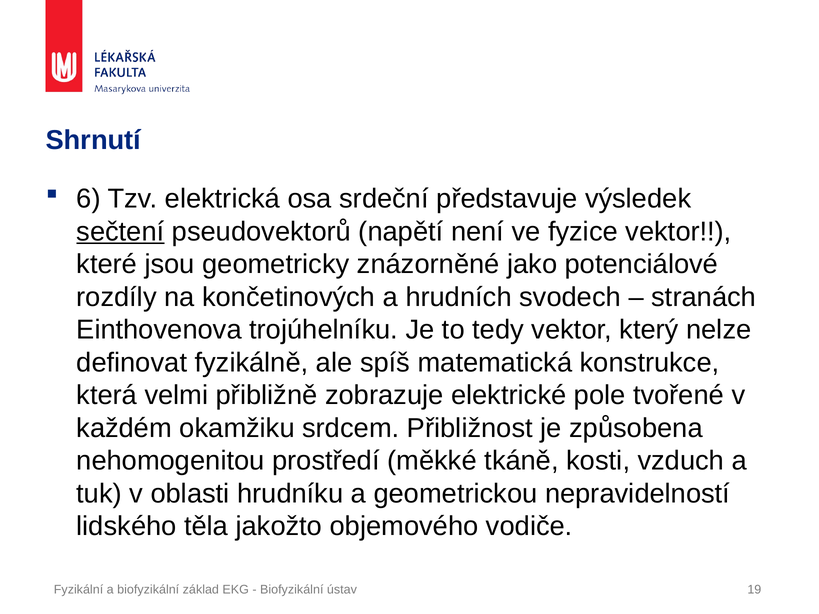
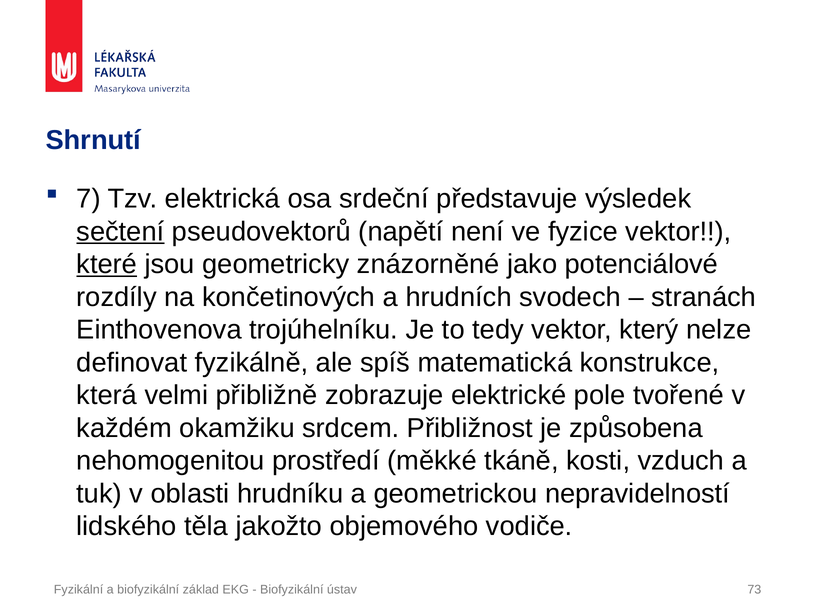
6: 6 -> 7
které underline: none -> present
19: 19 -> 73
